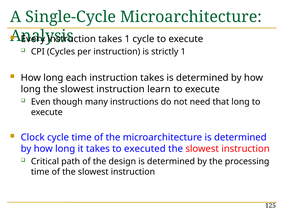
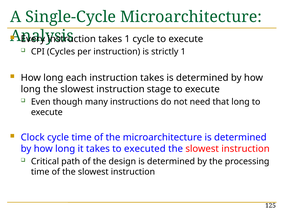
learn: learn -> stage
